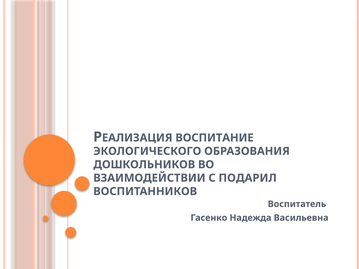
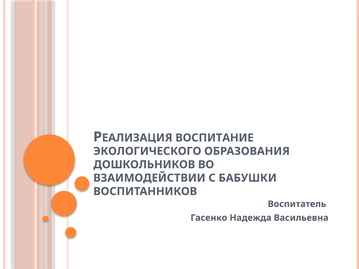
ПОДАРИЛ: ПОДАРИЛ -> БАБУШКИ
